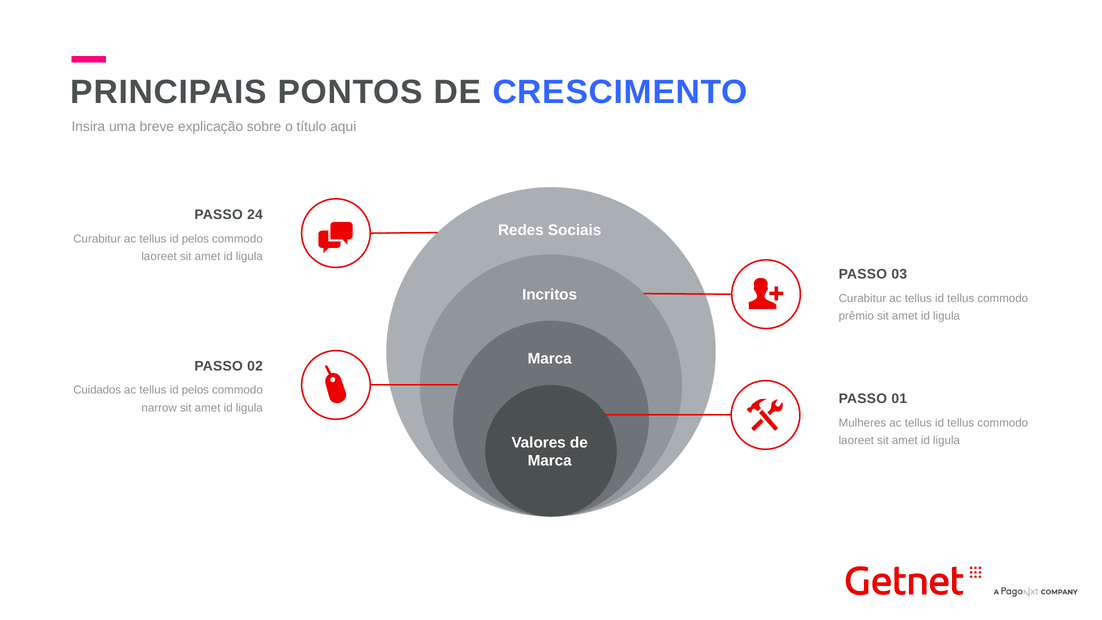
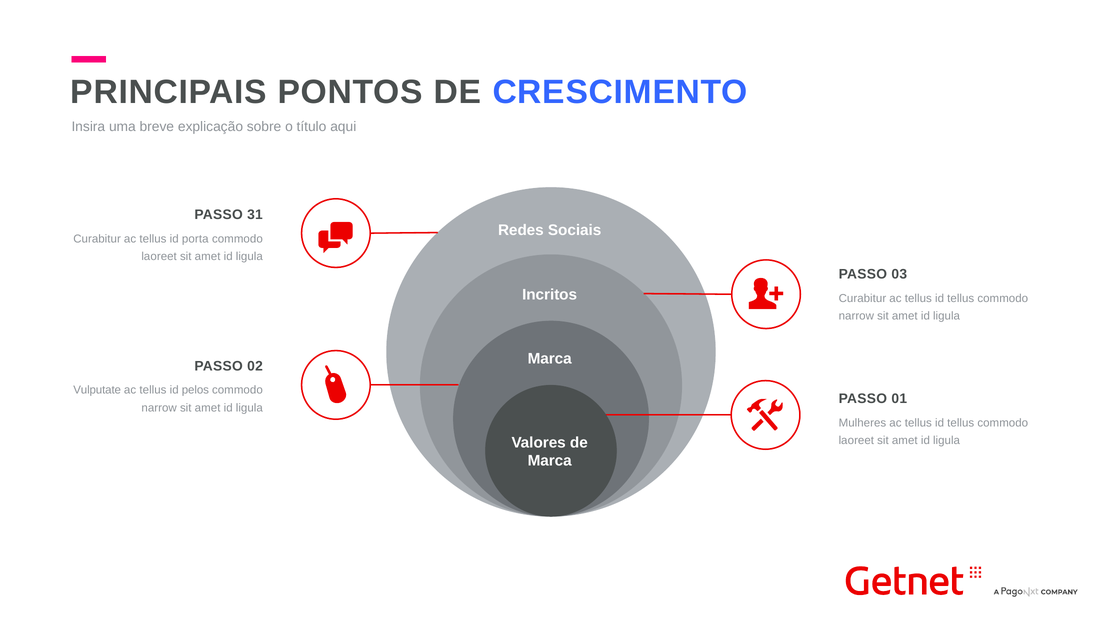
24: 24 -> 31
pelos at (195, 239): pelos -> porta
prêmio at (856, 316): prêmio -> narrow
Cuidados: Cuidados -> Vulputate
